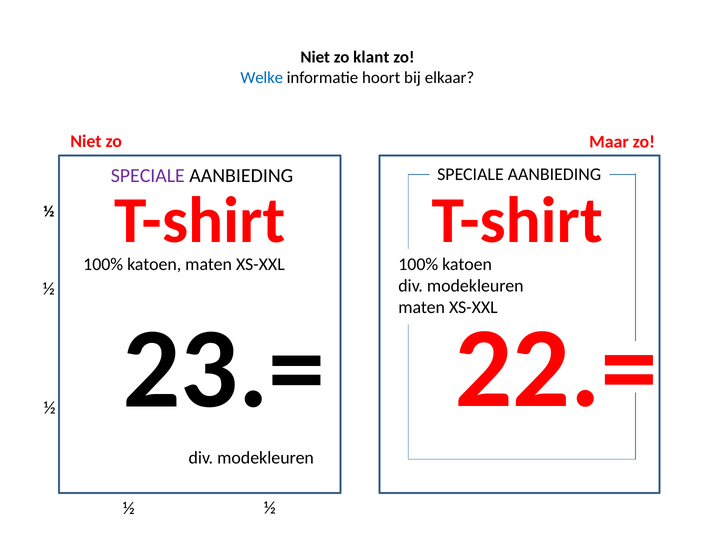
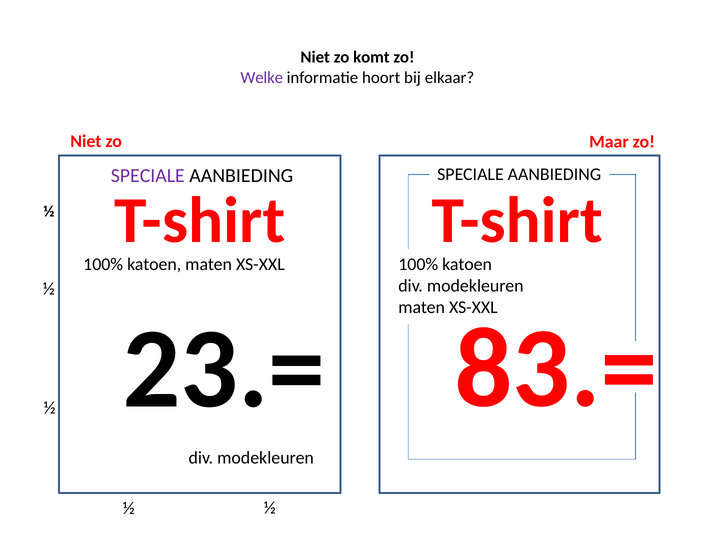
klant: klant -> komt
Welke colour: blue -> purple
22.=: 22.= -> 83.=
